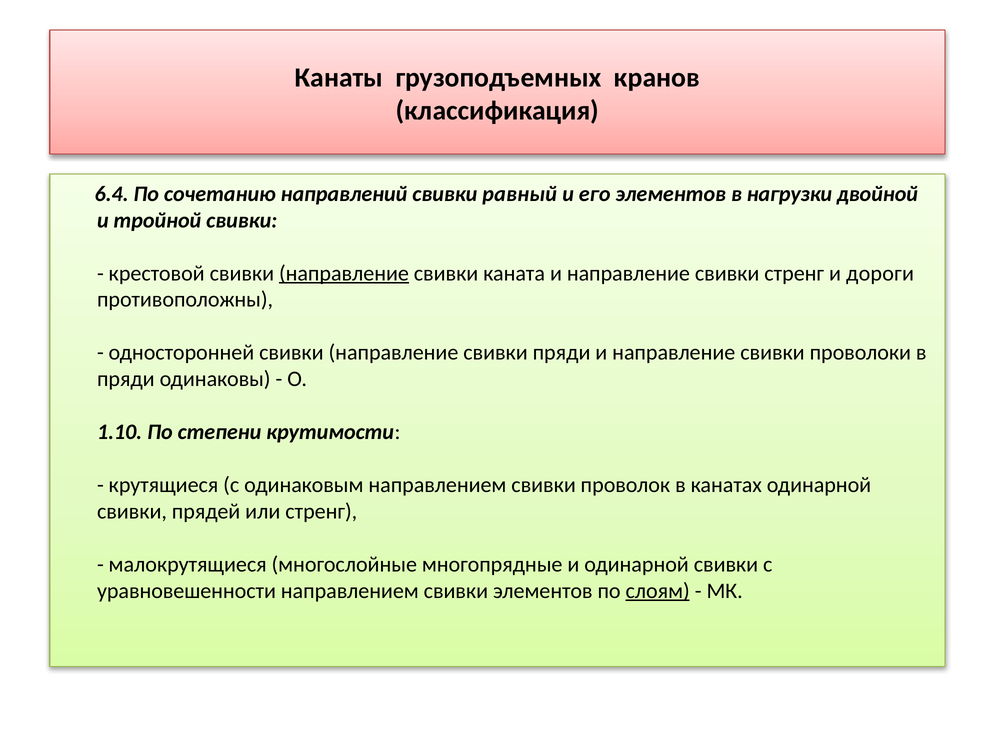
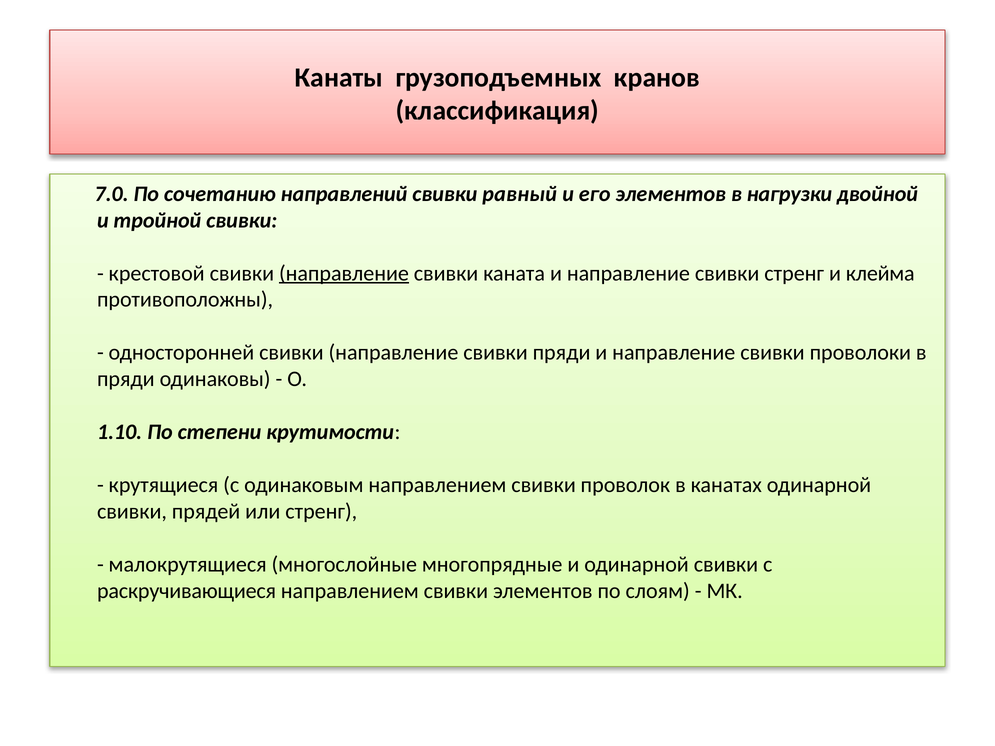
6.4: 6.4 -> 7.0
дороги: дороги -> клейма
уравновешенности: уравновешенности -> раскручивающиеся
слоям underline: present -> none
